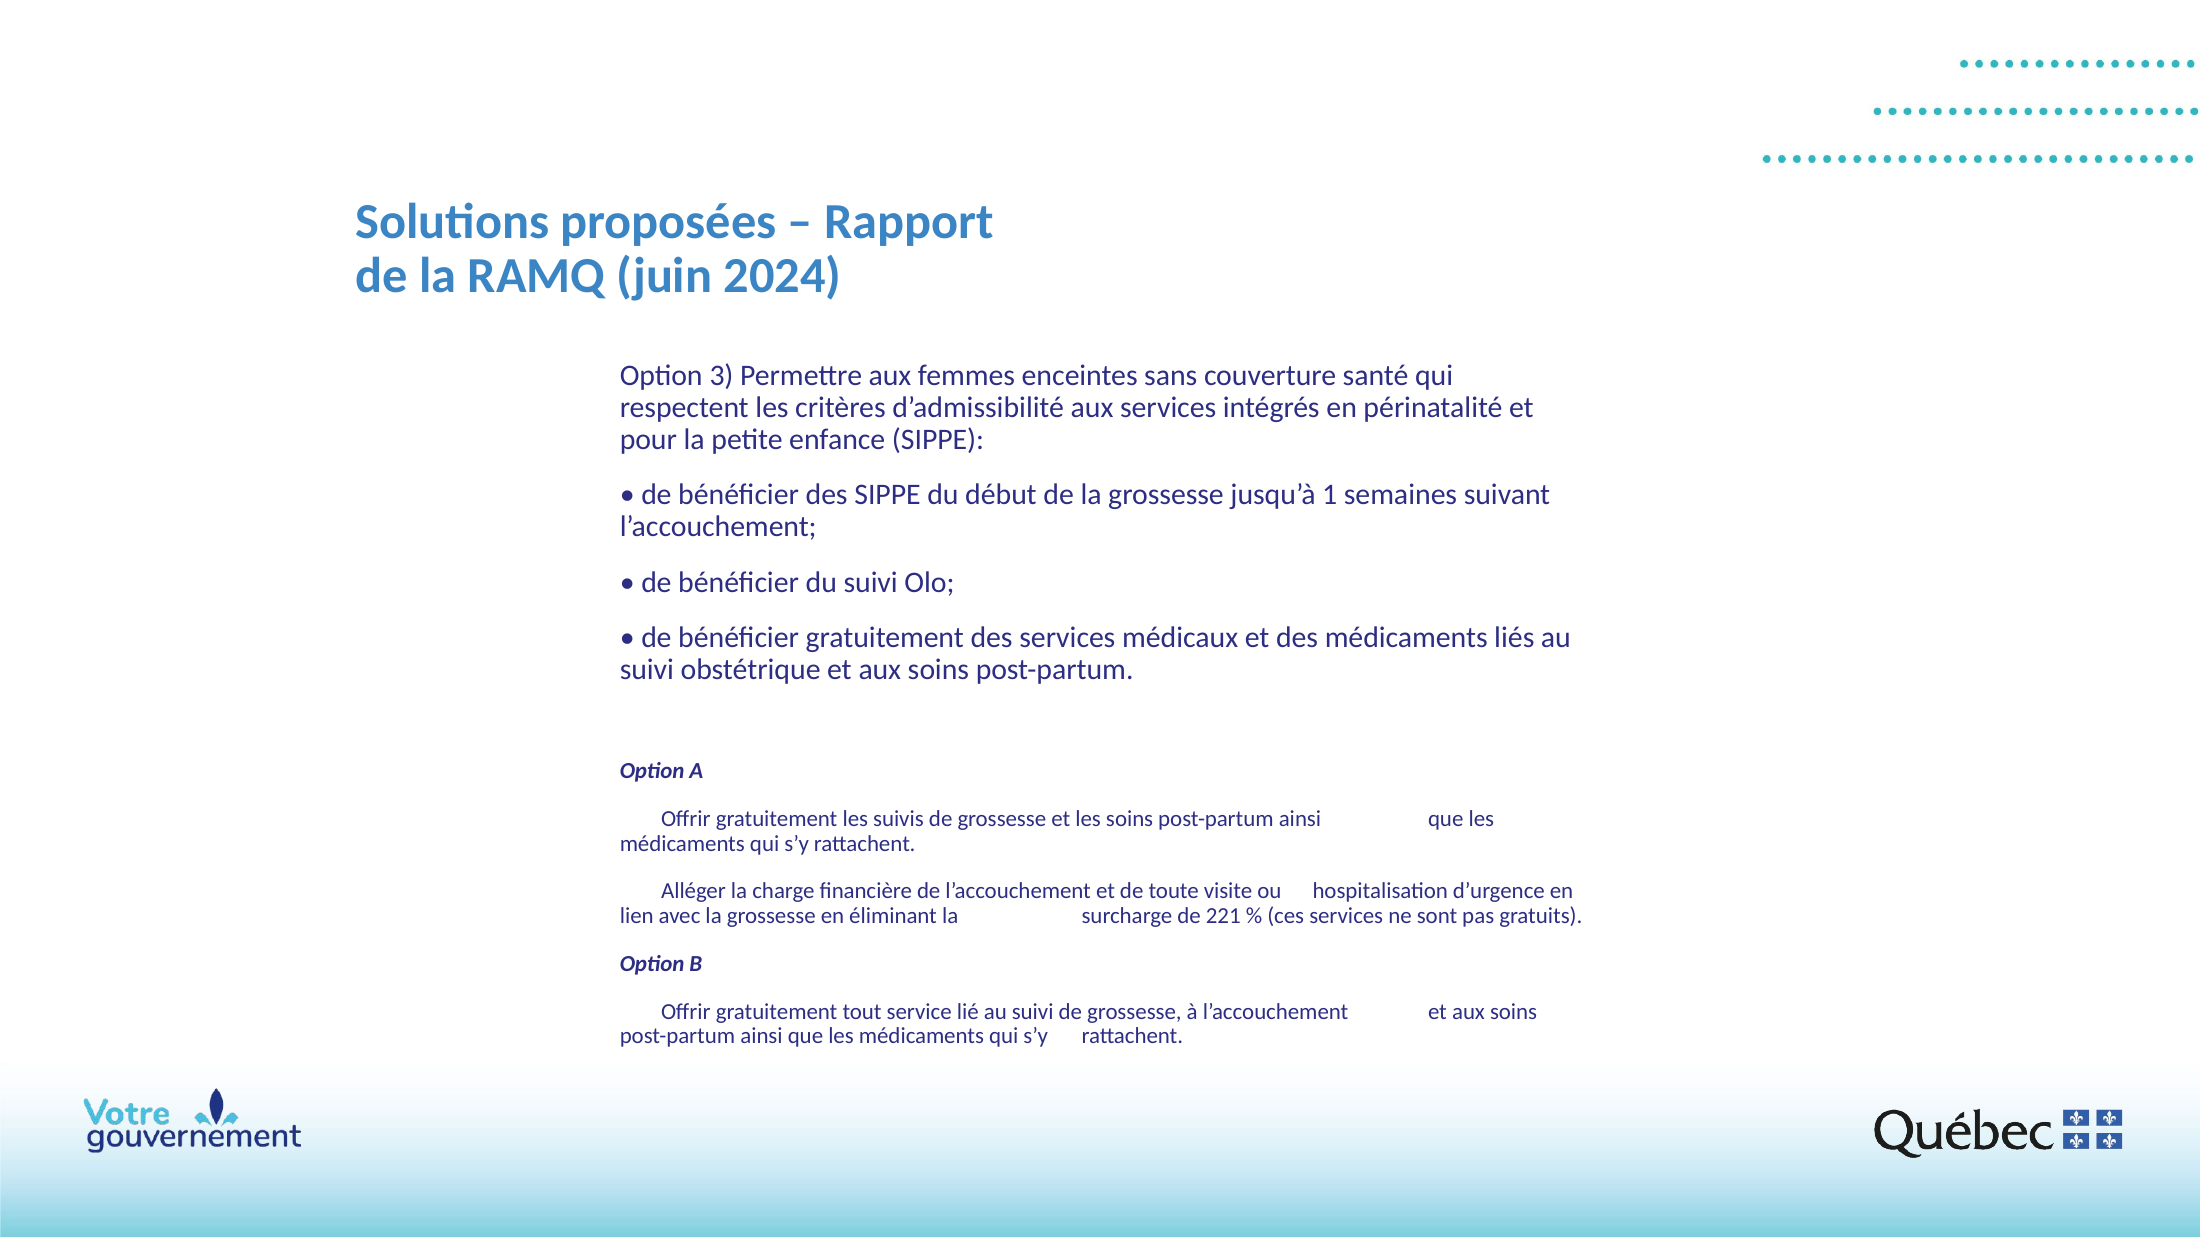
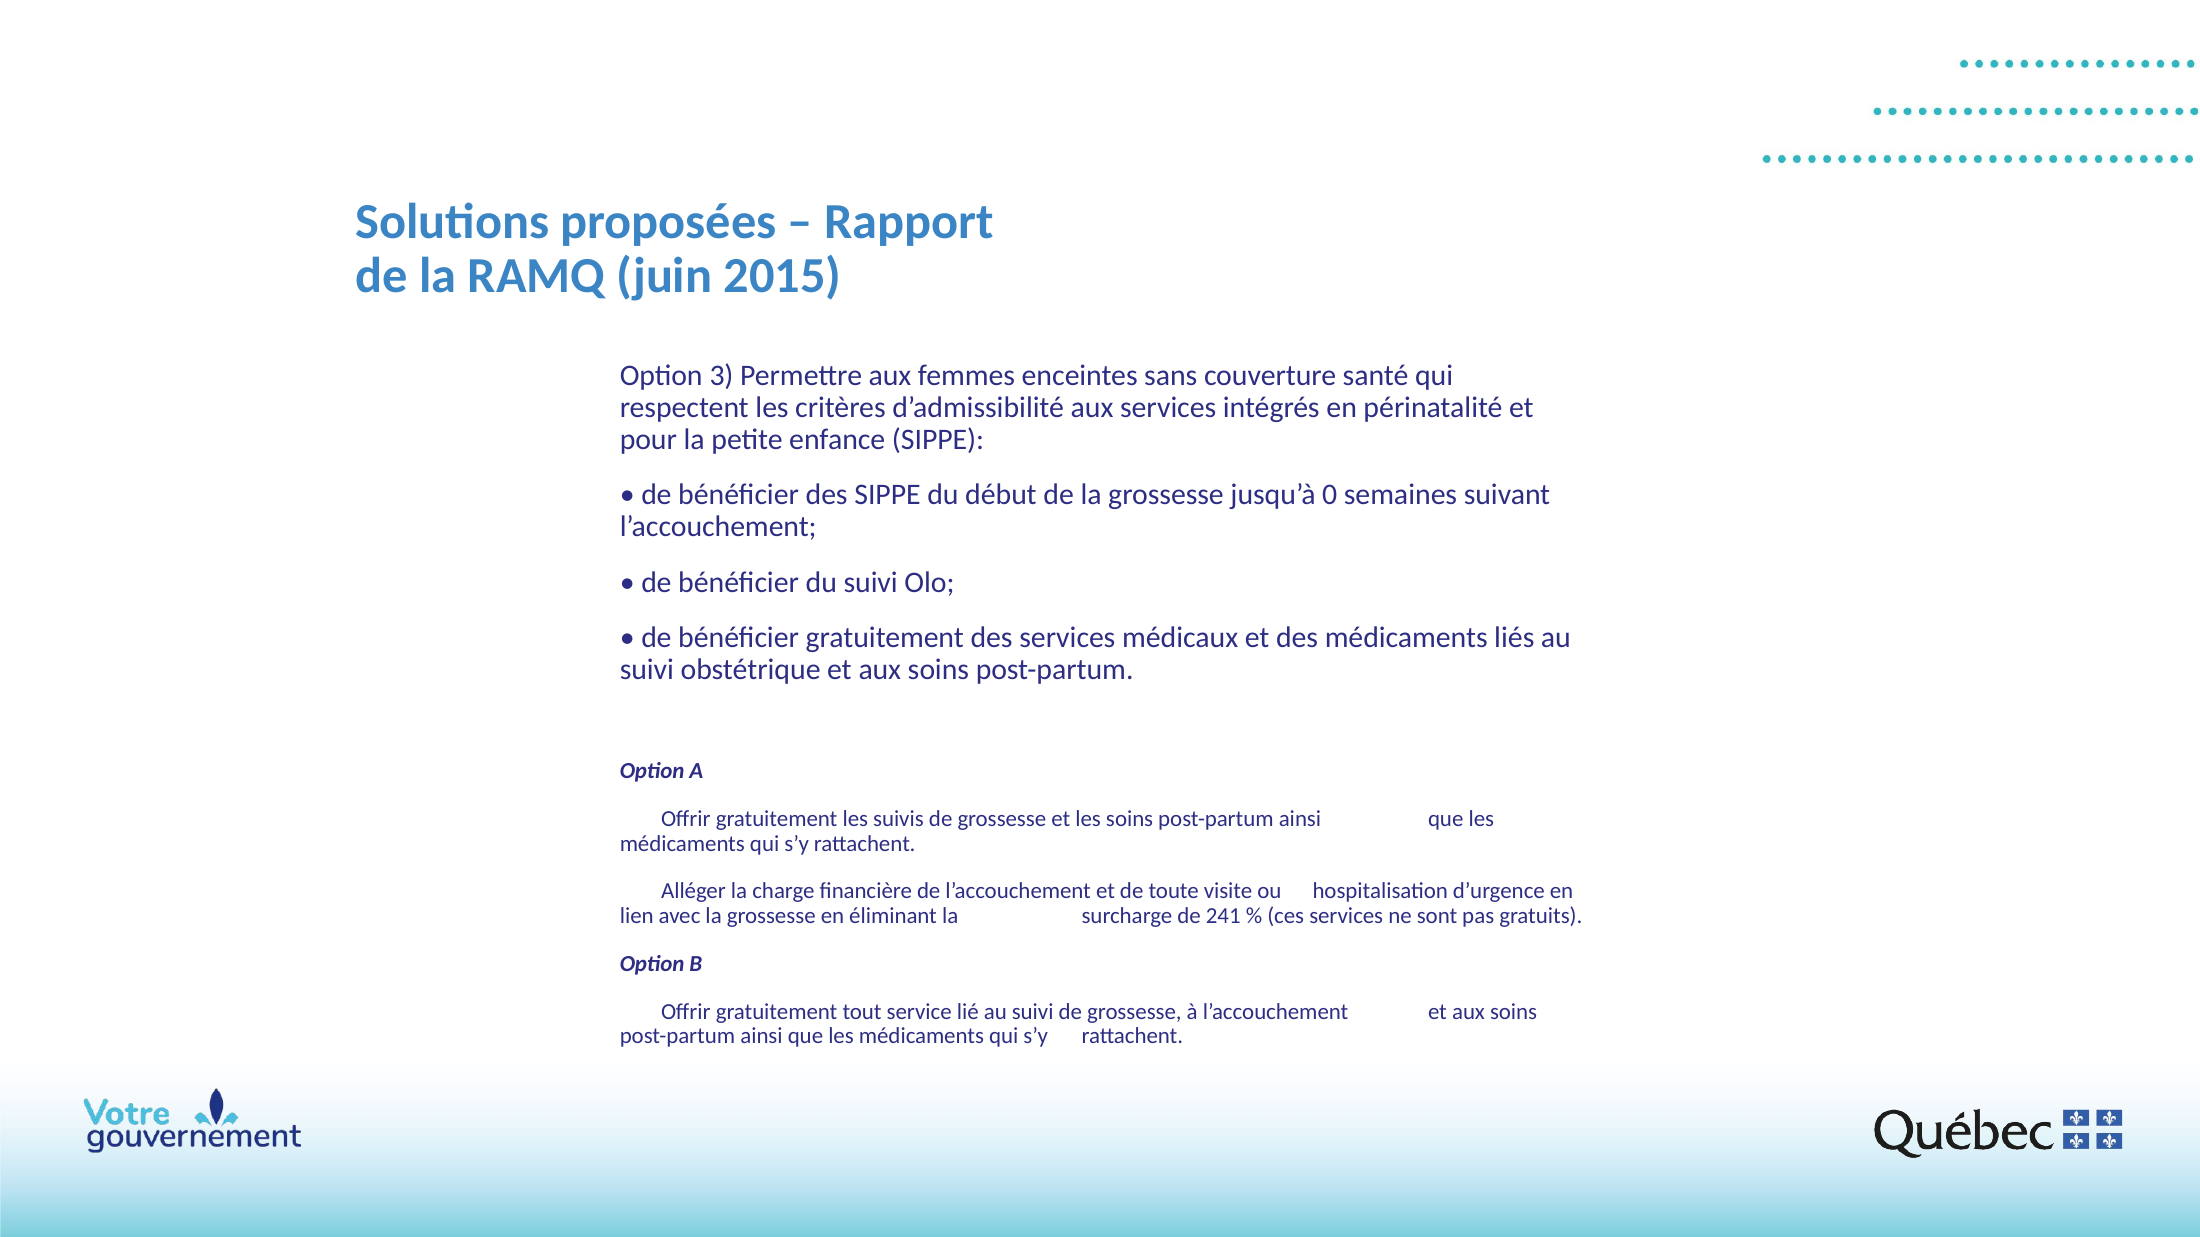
2024: 2024 -> 2015
1: 1 -> 0
221: 221 -> 241
